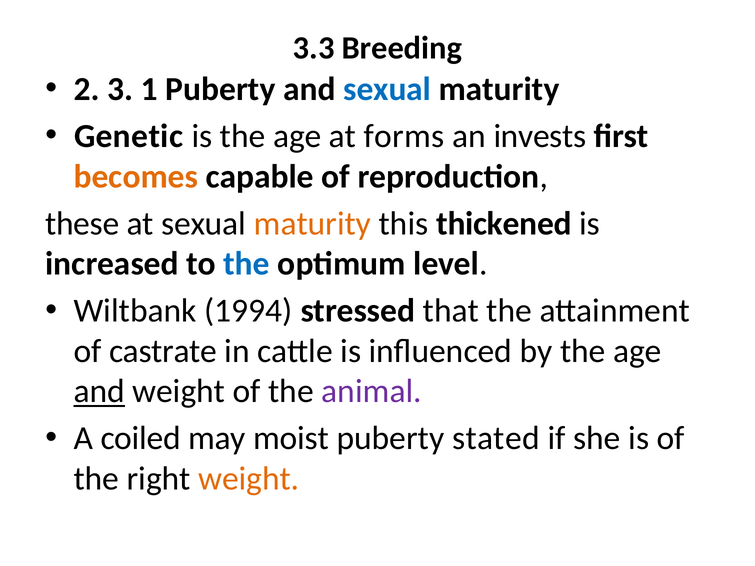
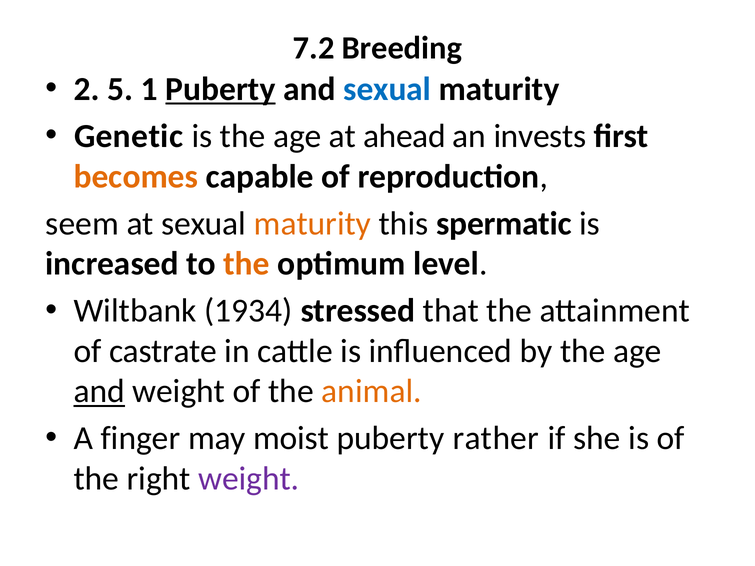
3.3: 3.3 -> 7.2
3: 3 -> 5
Puberty at (220, 89) underline: none -> present
forms: forms -> ahead
these: these -> seem
thickened: thickened -> spermatic
the at (247, 264) colour: blue -> orange
1994: 1994 -> 1934
animal colour: purple -> orange
coiled: coiled -> finger
stated: stated -> rather
weight at (249, 479) colour: orange -> purple
